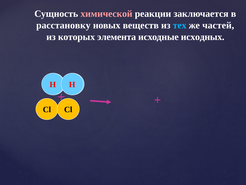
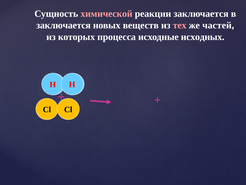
расстановку at (63, 25): расстановку -> заключается
тех colour: light blue -> pink
элемента: элемента -> процесса
